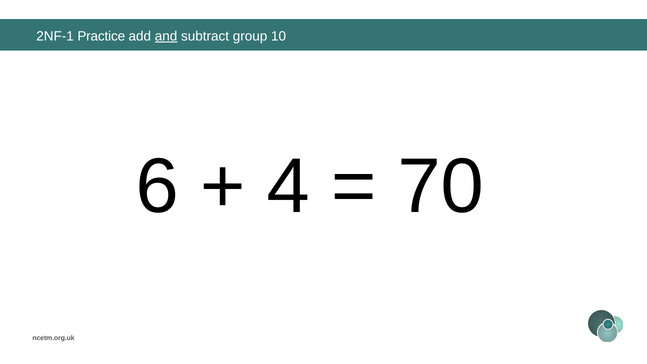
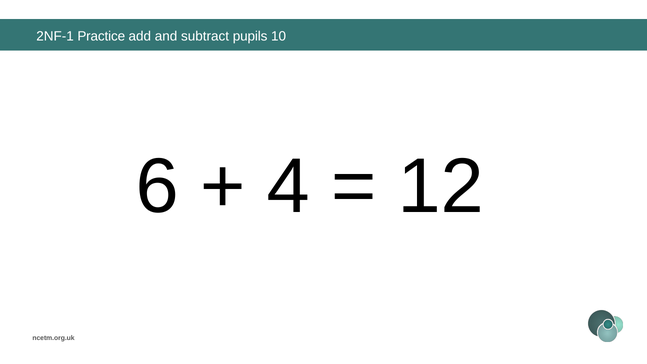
and underline: present -> none
group: group -> pupils
70: 70 -> 12
